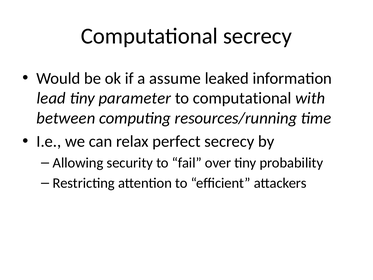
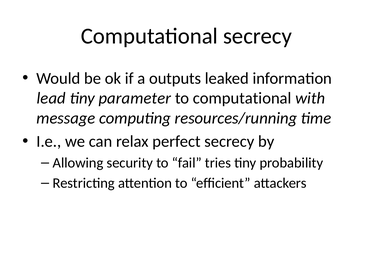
assume: assume -> outputs
between: between -> message
over: over -> tries
